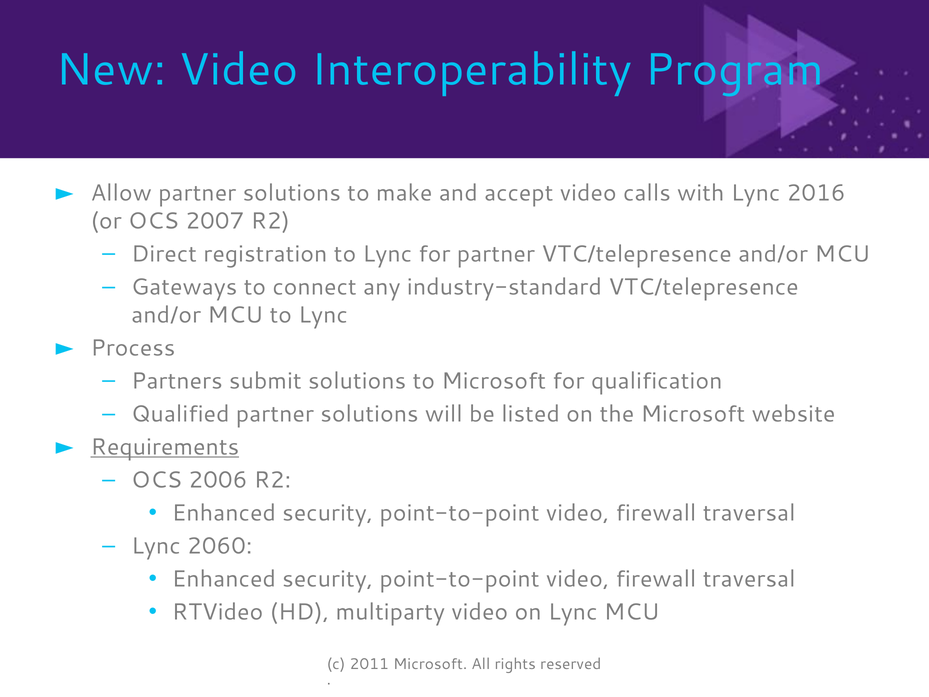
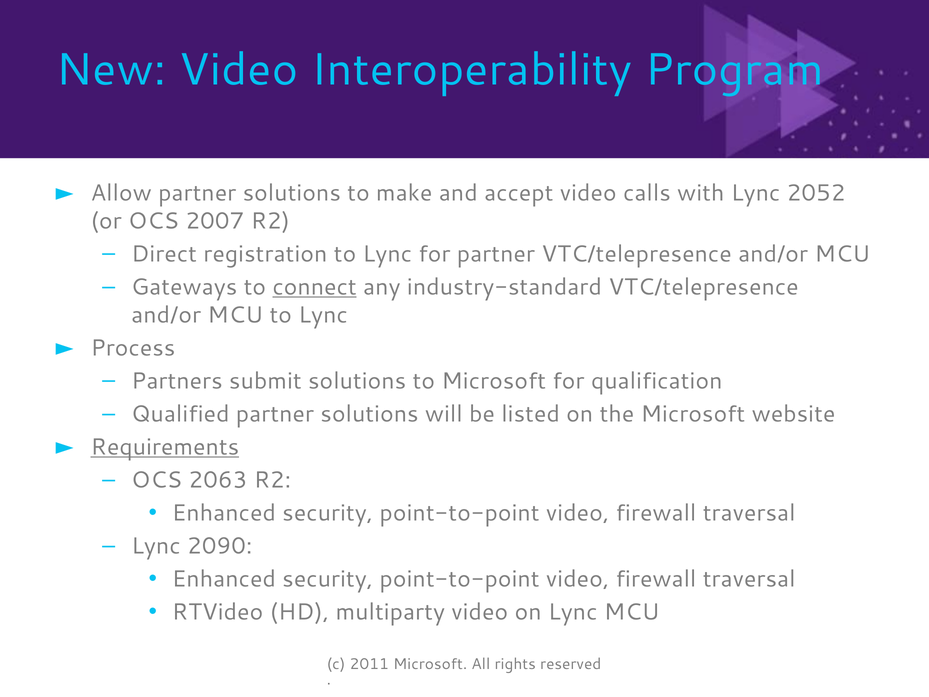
2016: 2016 -> 2052
connect underline: none -> present
2006: 2006 -> 2063
2060: 2060 -> 2090
